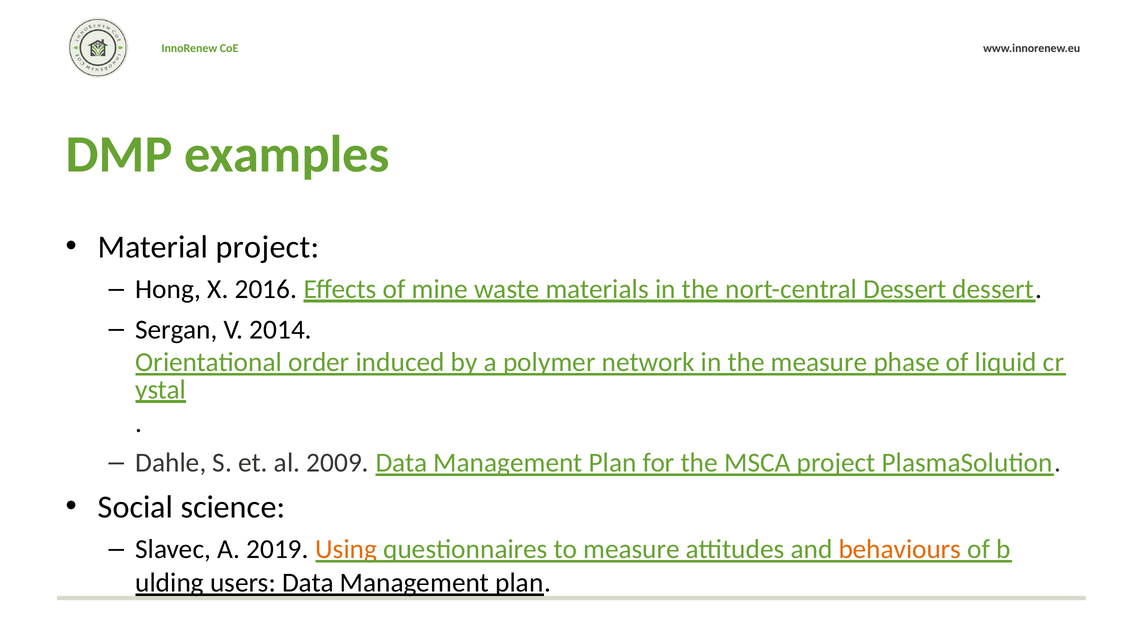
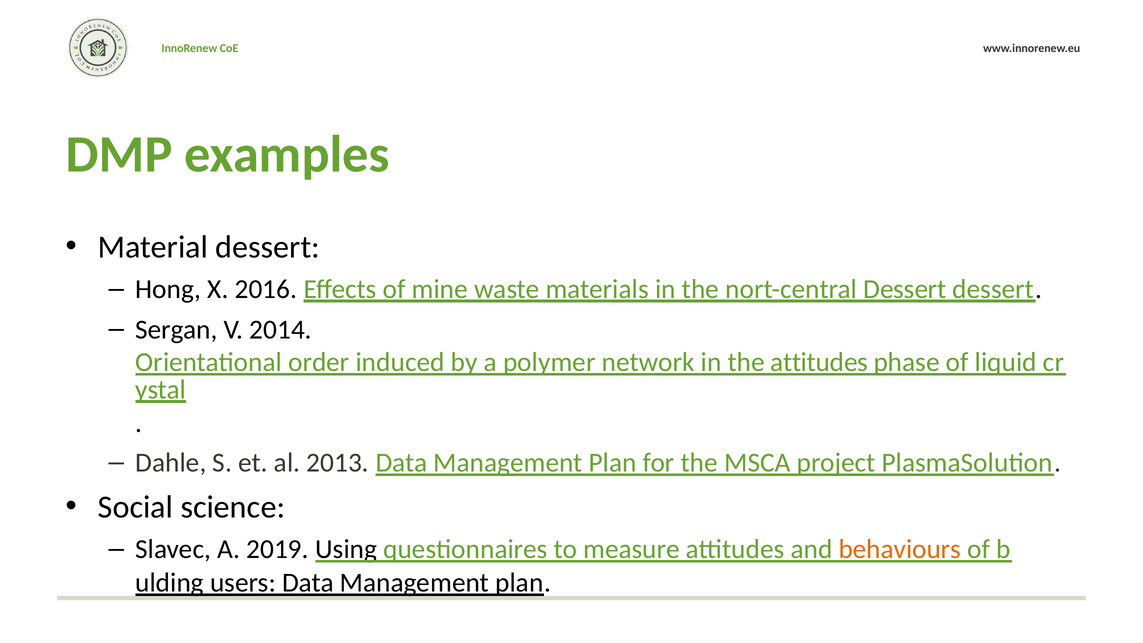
Material project: project -> dessert
the measure: measure -> attitudes
2009: 2009 -> 2013
Using colour: orange -> black
